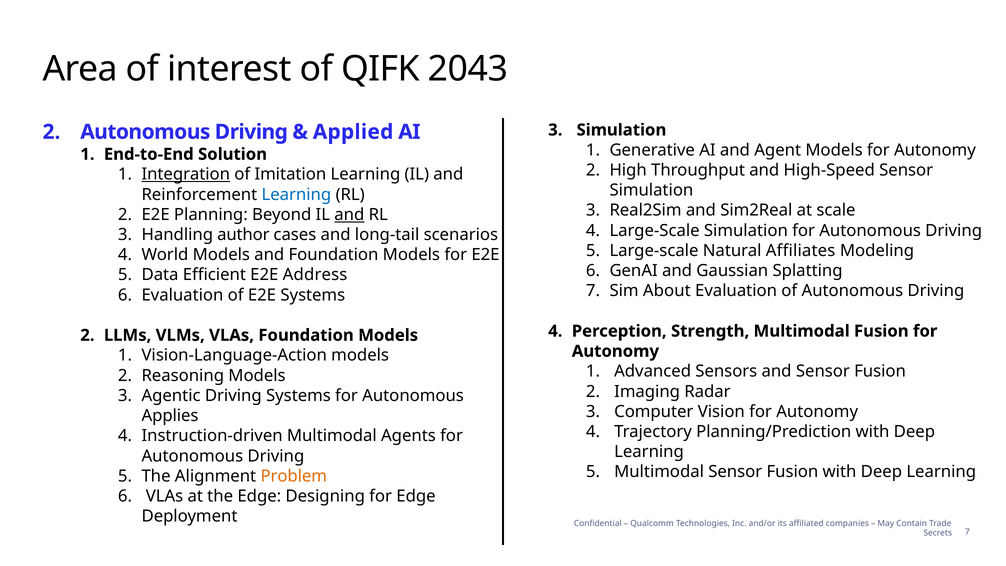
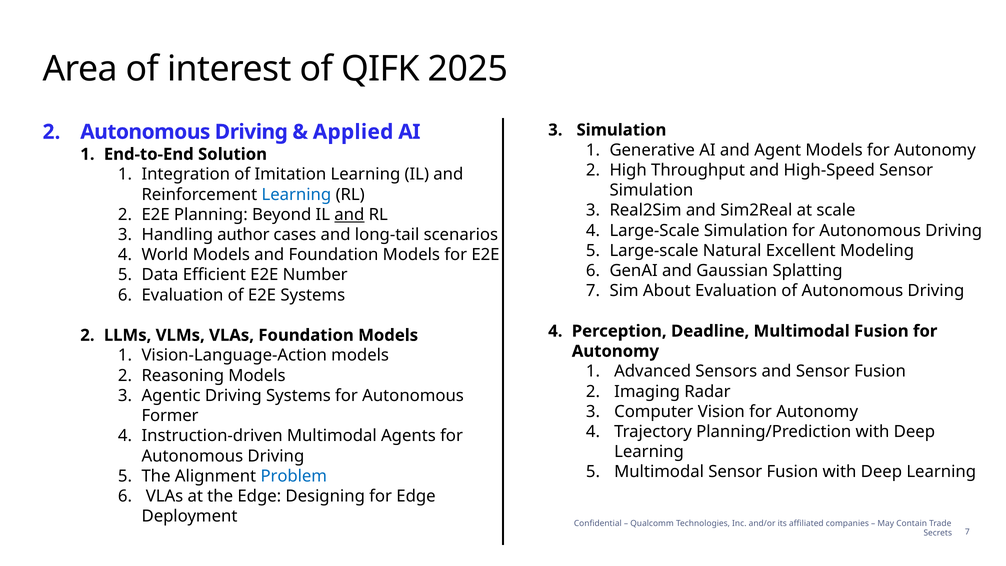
2043: 2043 -> 2025
Integration underline: present -> none
Affiliates: Affiliates -> Excellent
Address: Address -> Number
Strength: Strength -> Deadline
Applies: Applies -> Former
Problem colour: orange -> blue
